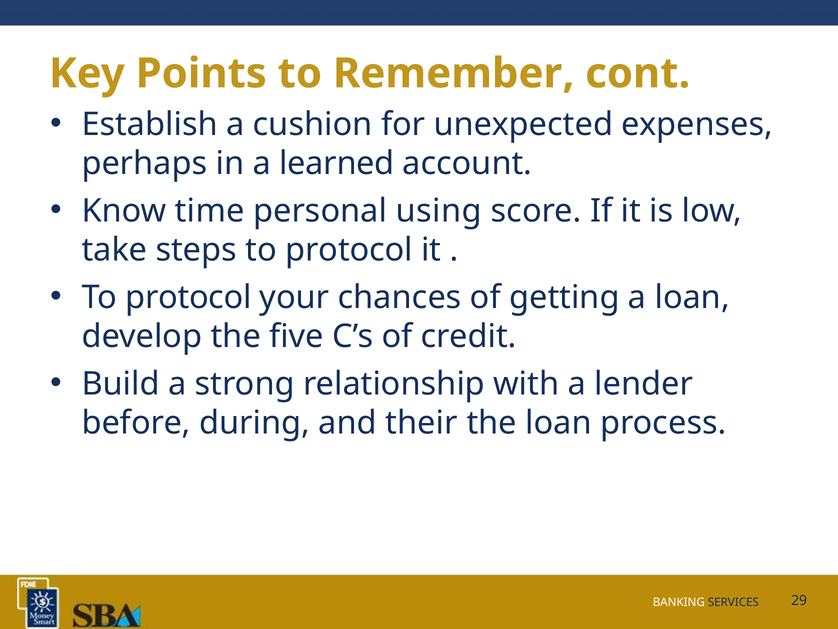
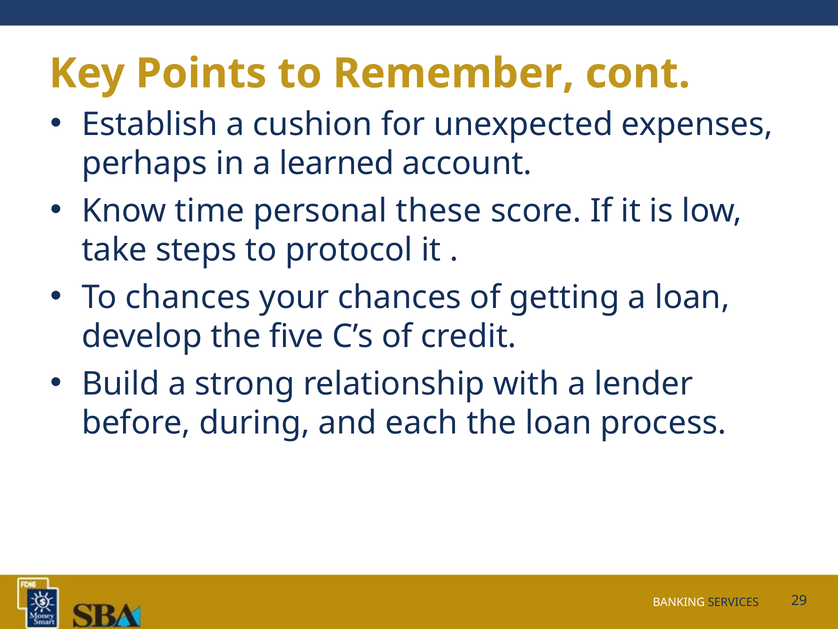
using: using -> these
protocol at (188, 297): protocol -> chances
their: their -> each
